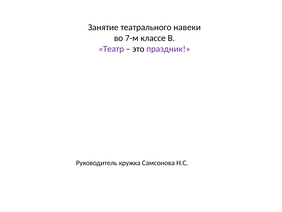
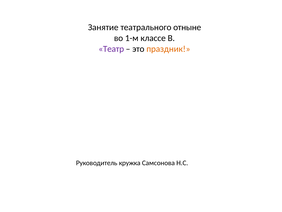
навеки: навеки -> отныне
7-м: 7-м -> 1-м
праздник colour: purple -> orange
